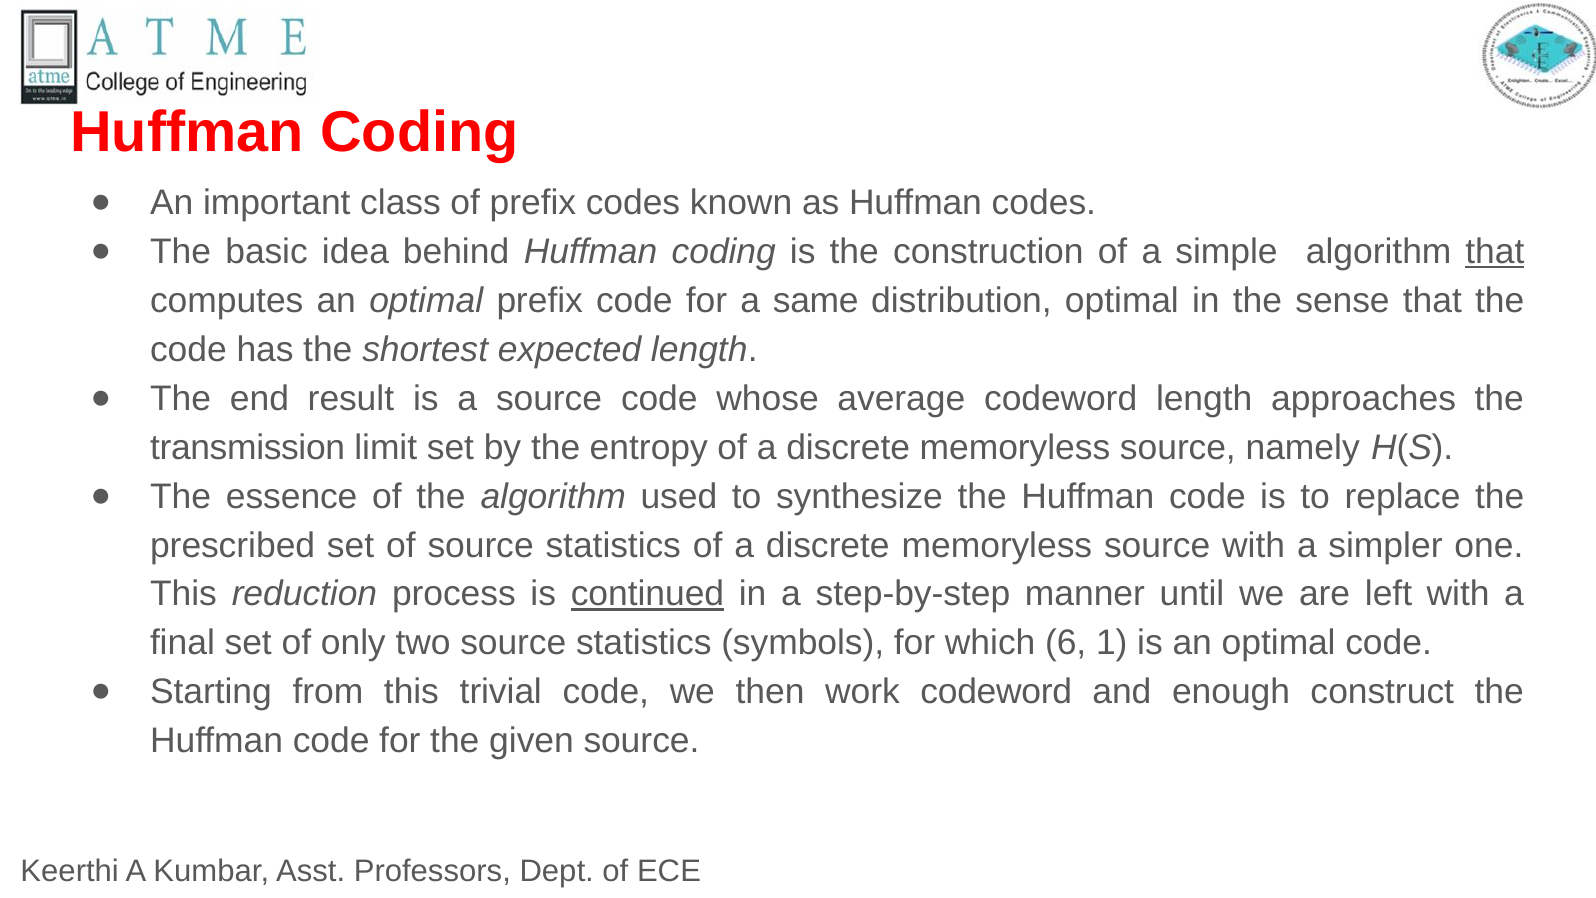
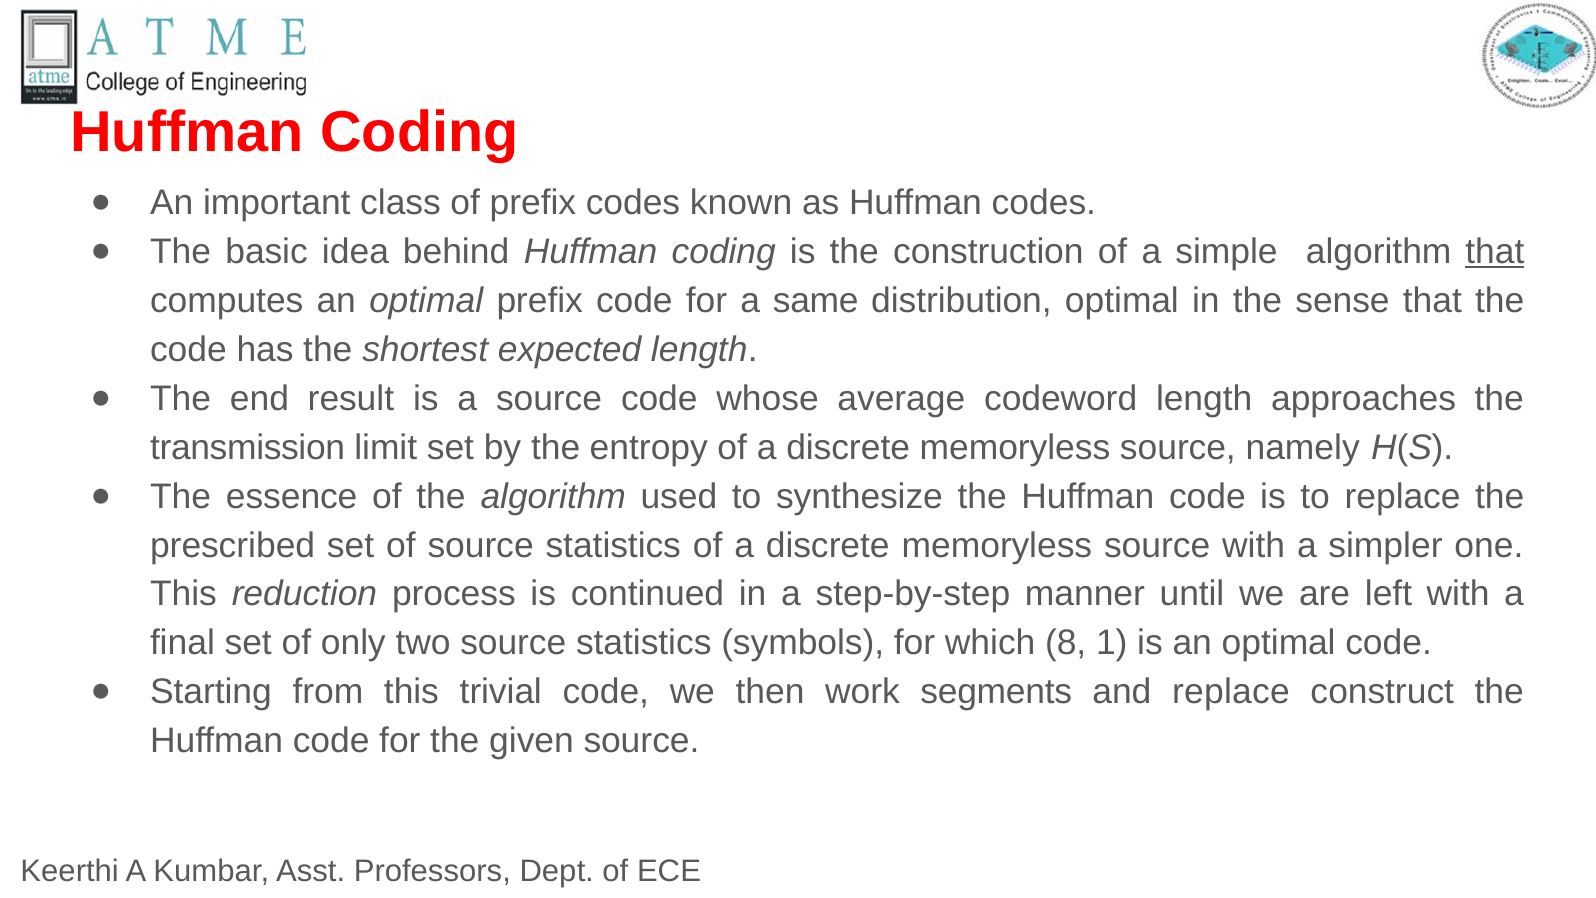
continued underline: present -> none
6: 6 -> 8
work codeword: codeword -> segments
and enough: enough -> replace
